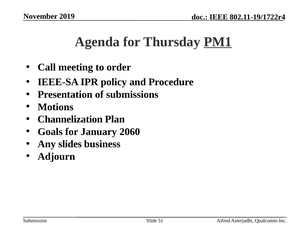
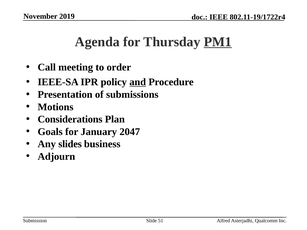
and underline: none -> present
Channelization: Channelization -> Considerations
2060: 2060 -> 2047
